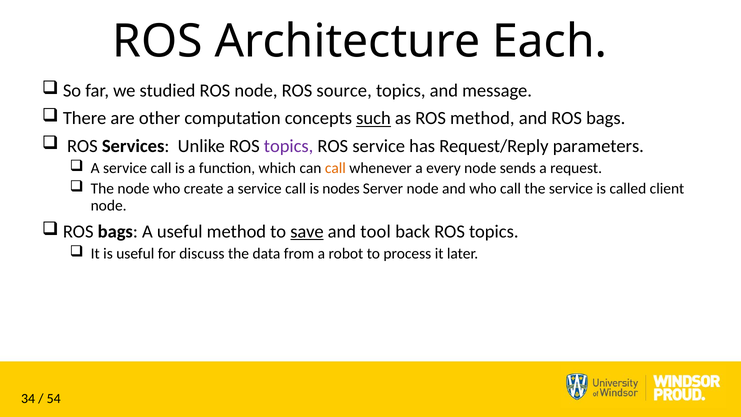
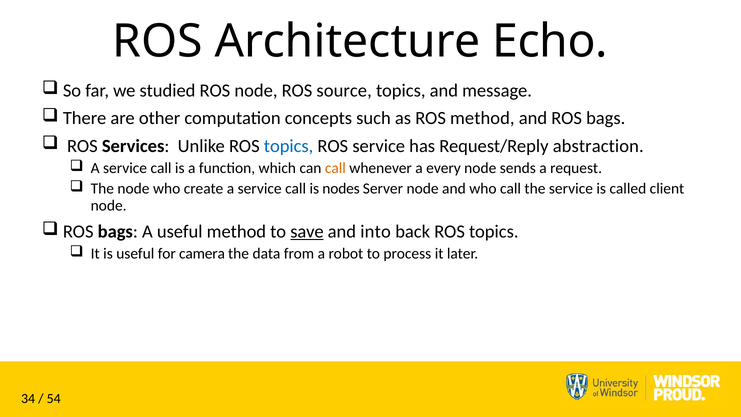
Each: Each -> Echo
such underline: present -> none
topics at (289, 146) colour: purple -> blue
parameters: parameters -> abstraction
tool: tool -> into
discuss: discuss -> camera
